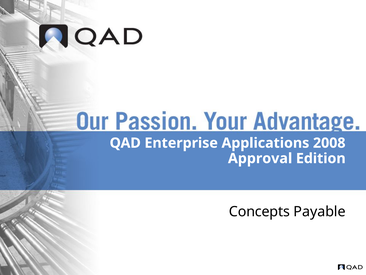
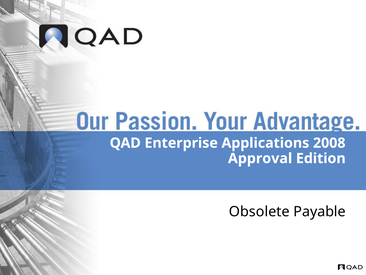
Concepts: Concepts -> Obsolete
